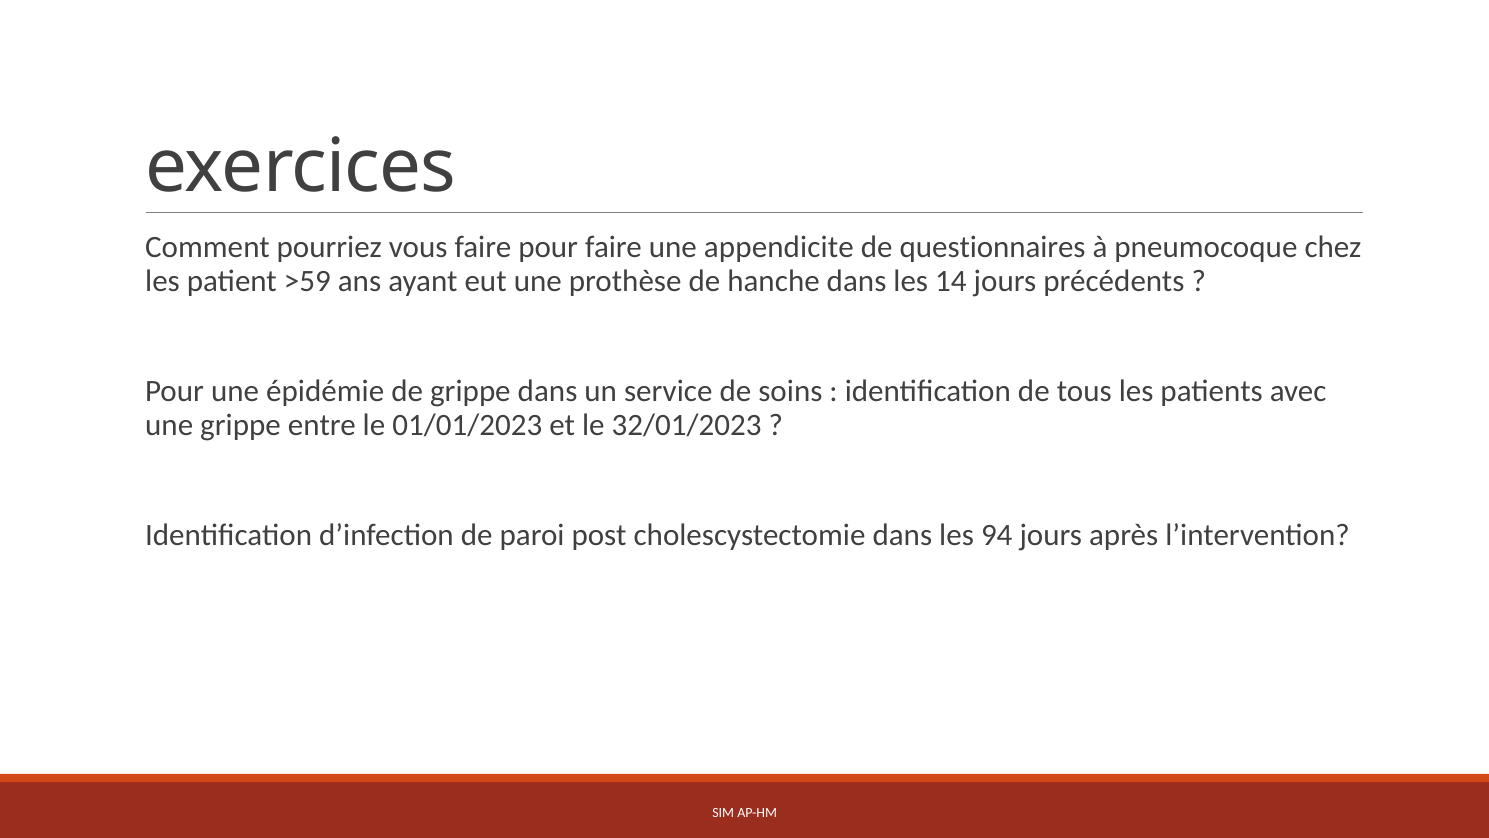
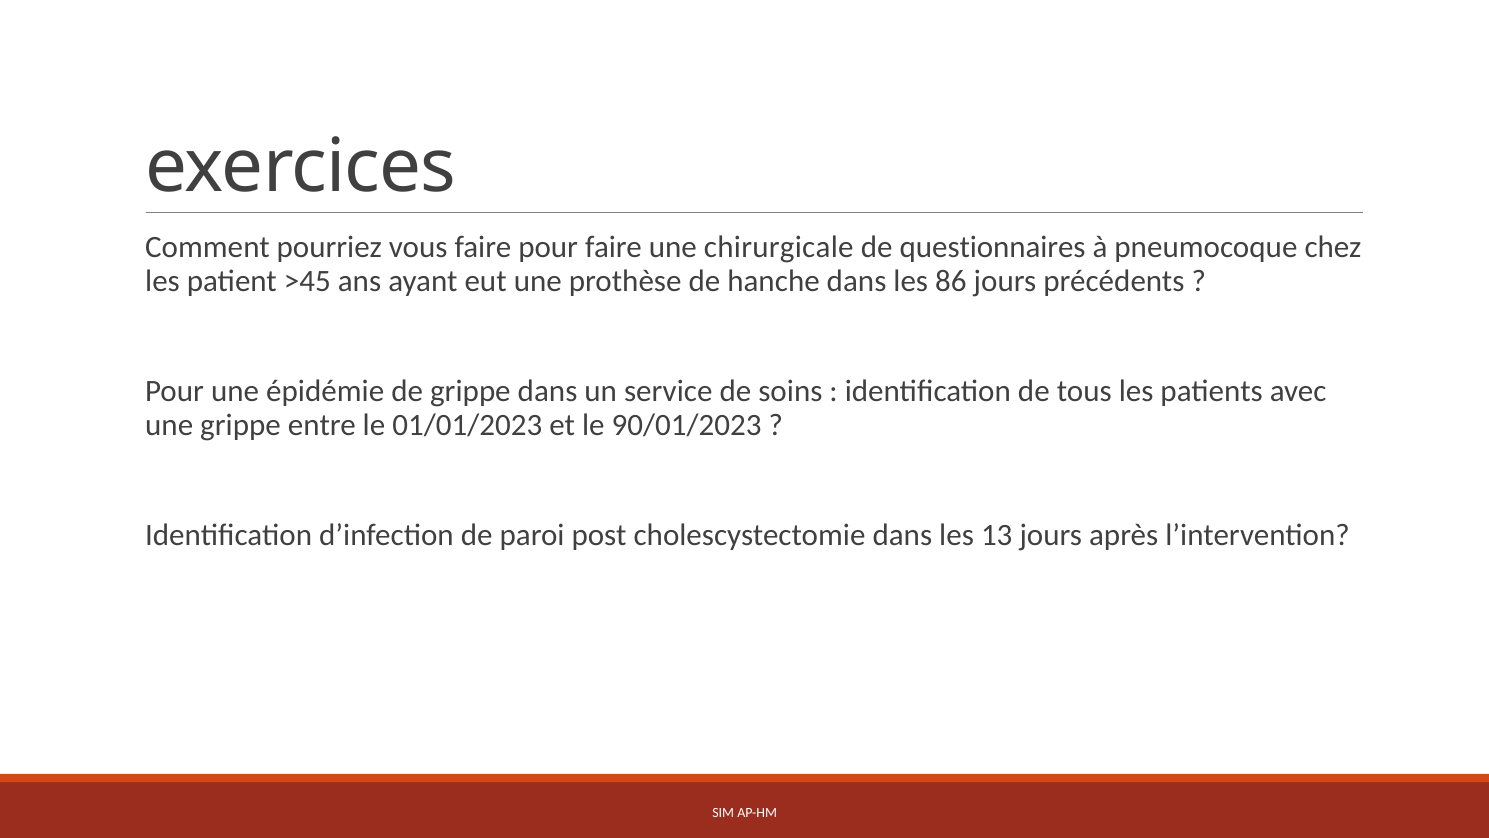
appendicite: appendicite -> chirurgicale
>59: >59 -> >45
14: 14 -> 86
32/01/2023: 32/01/2023 -> 90/01/2023
94: 94 -> 13
